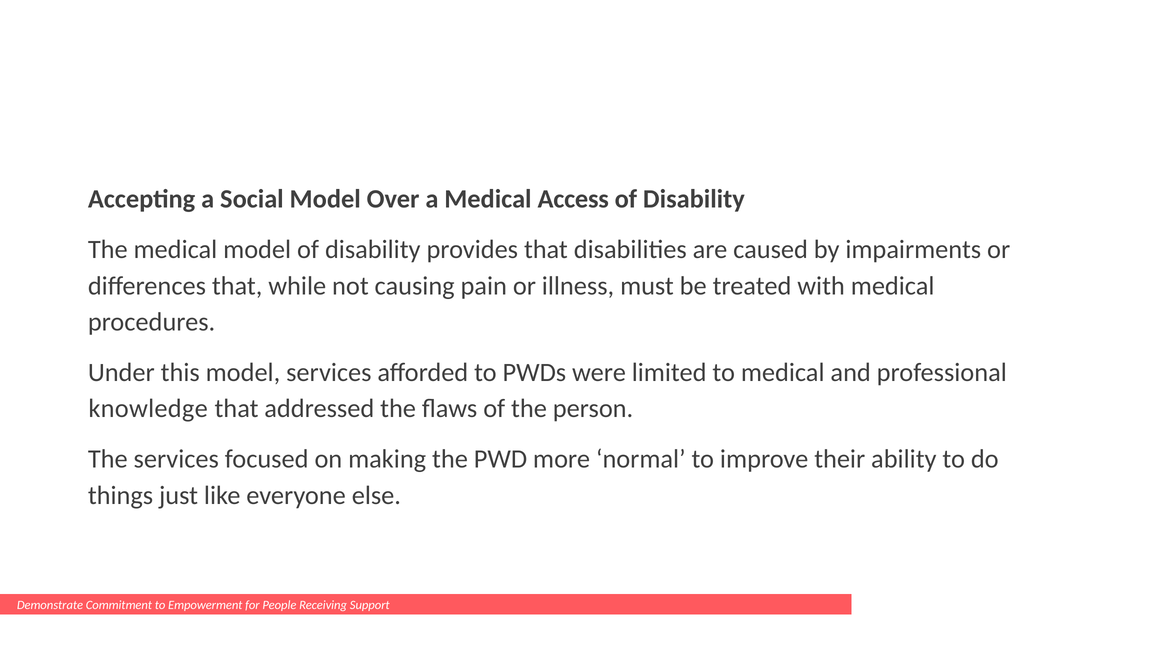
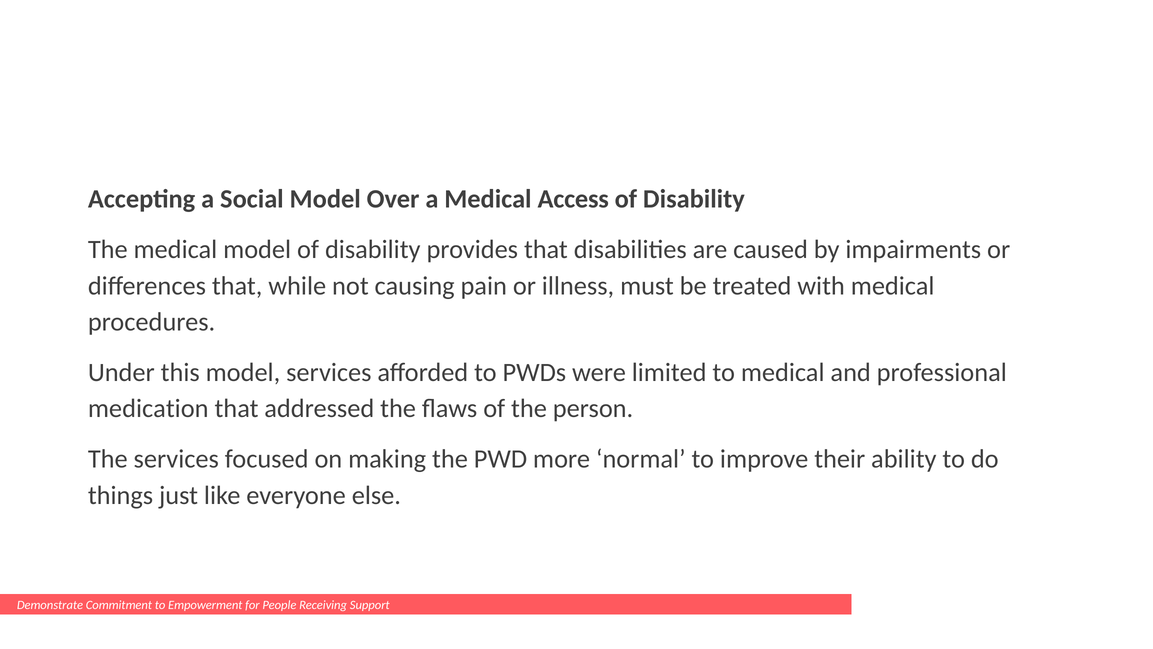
knowledge: knowledge -> medication
